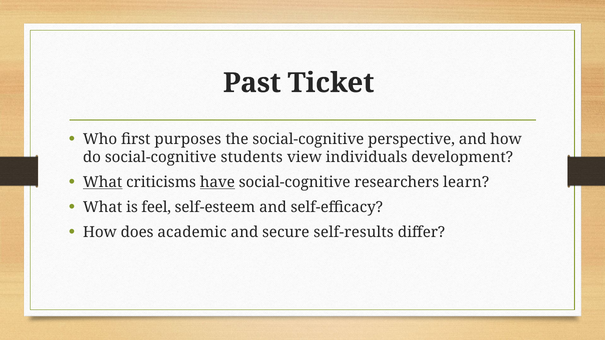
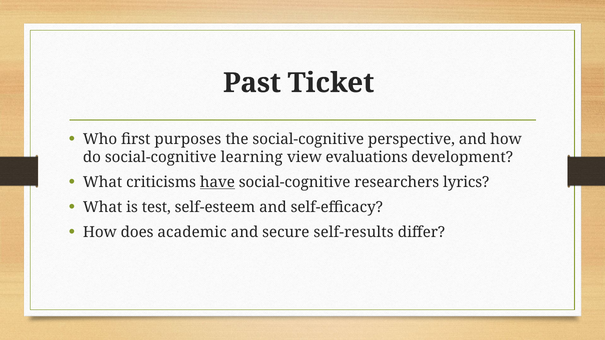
students: students -> learning
individuals: individuals -> evaluations
What at (103, 182) underline: present -> none
learn: learn -> lyrics
feel: feel -> test
